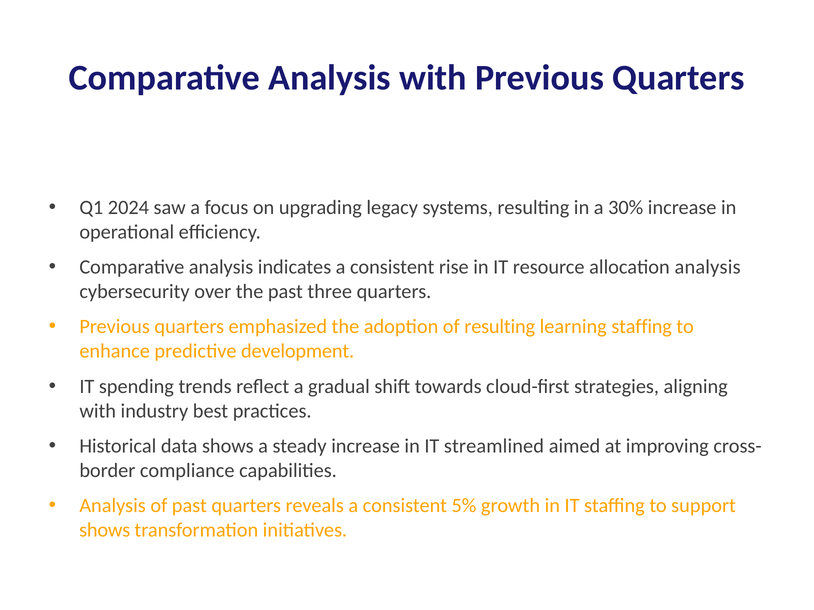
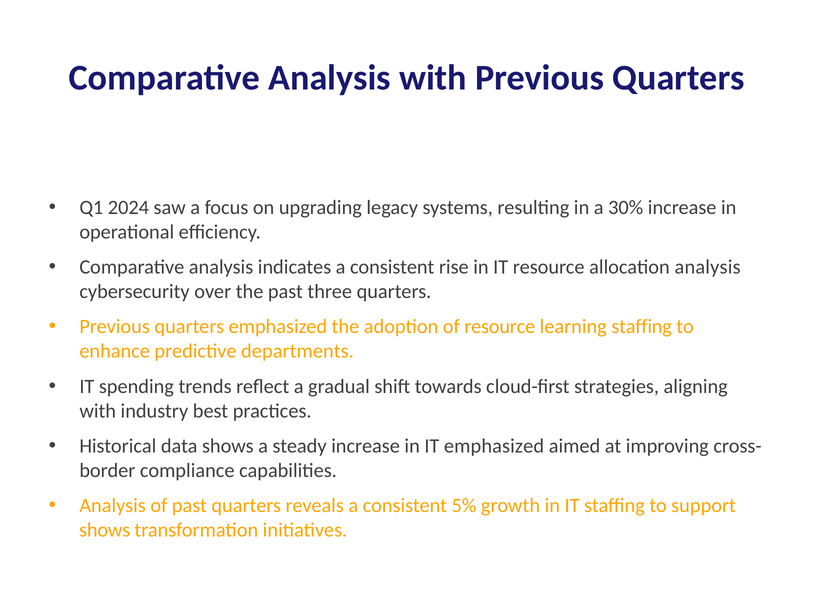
of resulting: resulting -> resource
development: development -> departments
IT streamlined: streamlined -> emphasized
